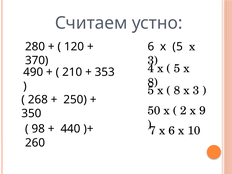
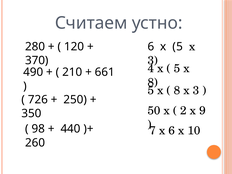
353: 353 -> 661
268: 268 -> 726
